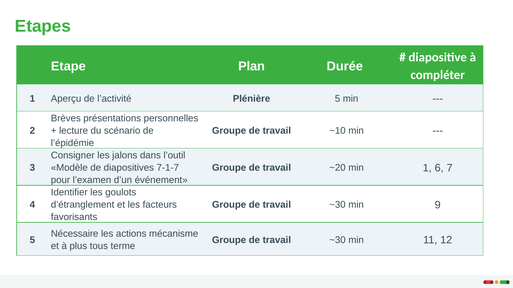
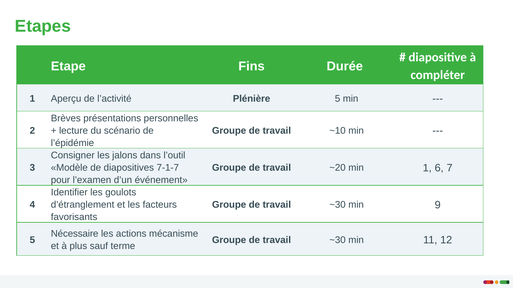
Plan: Plan -> Fins
tous: tous -> sauf
